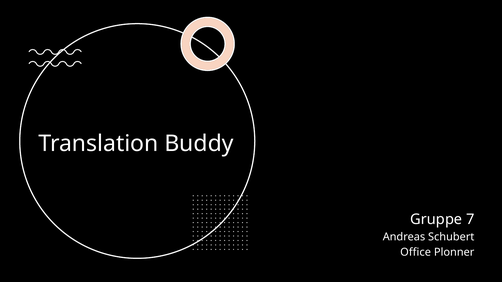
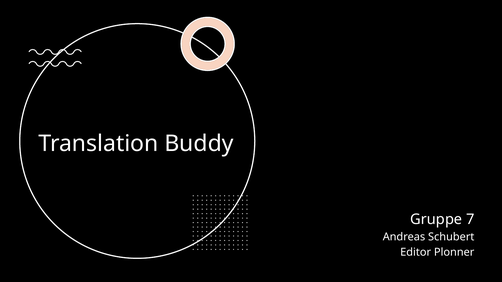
Office: Office -> Editor
